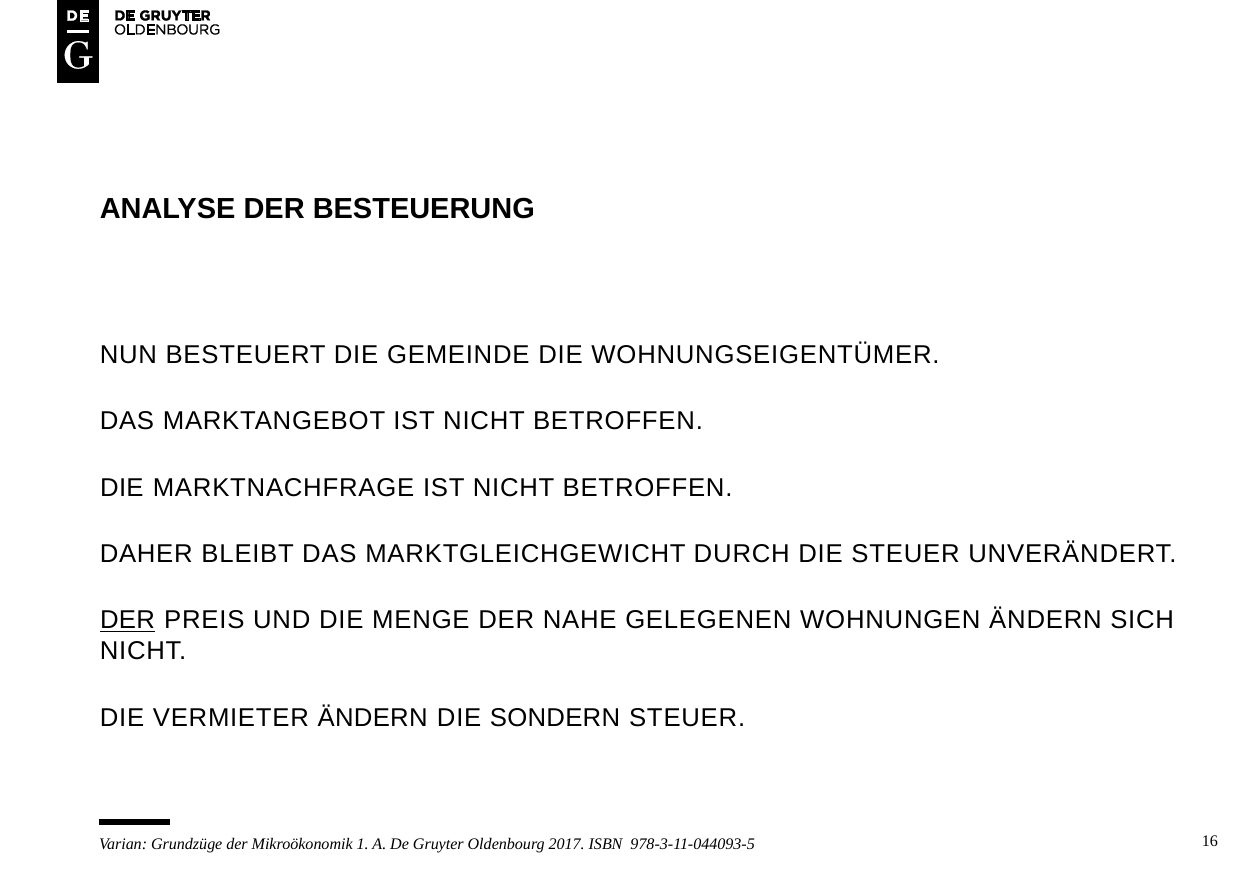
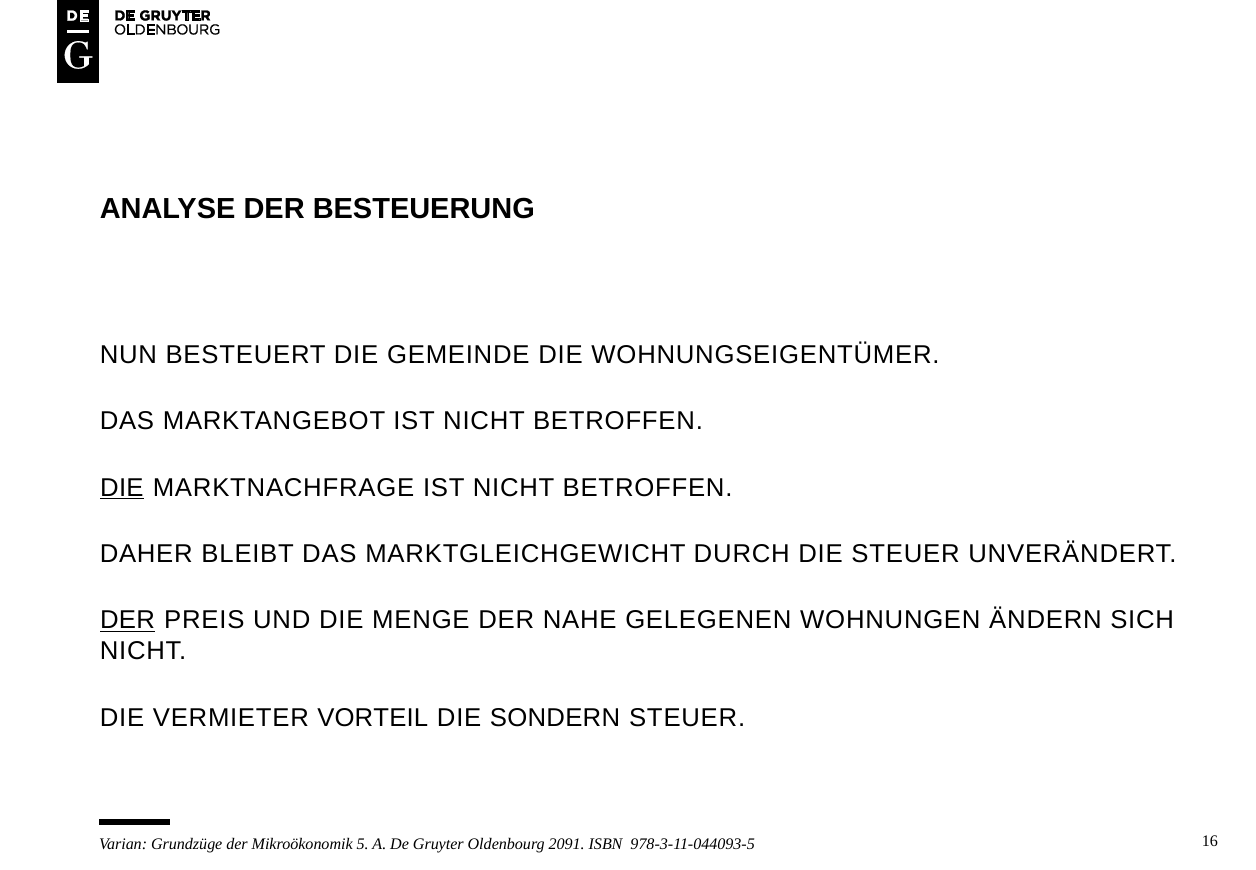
DIE at (122, 487) underline: none -> present
VERMIETER ÄNDERN: ÄNDERN -> VORTEIL
1: 1 -> 5
2017: 2017 -> 2091
